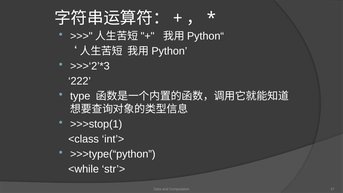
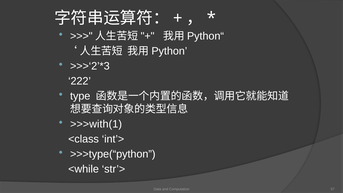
>>>stop(1: >>>stop(1 -> >>>with(1
